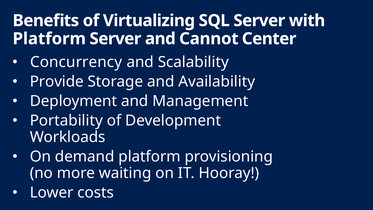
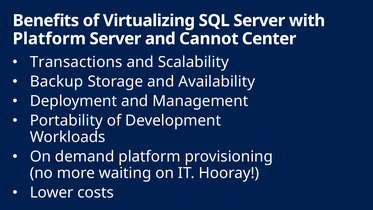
Concurrency: Concurrency -> Transactions
Provide: Provide -> Backup
